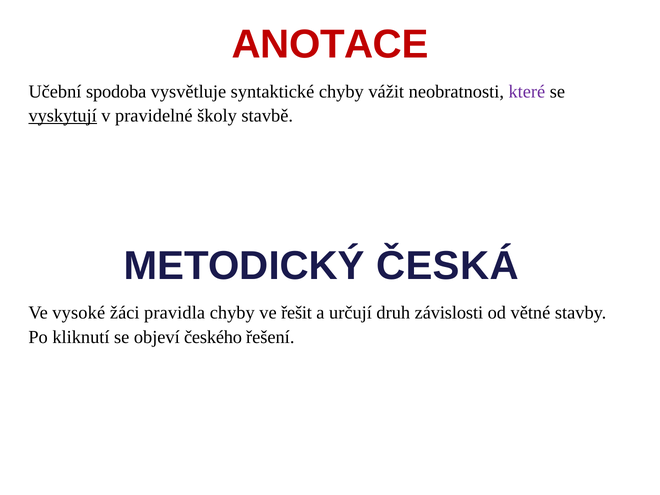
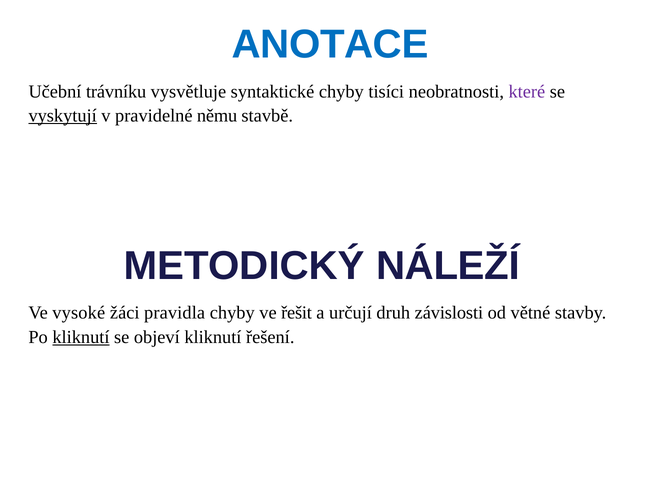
ANOTACE colour: red -> blue
spodoba: spodoba -> trávníku
vážit: vážit -> tisíci
školy: školy -> němu
ČESKÁ: ČESKÁ -> NÁLEŽÍ
kliknutí at (81, 337) underline: none -> present
objeví českého: českého -> kliknutí
